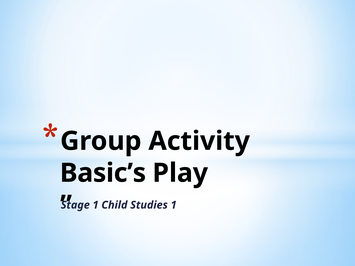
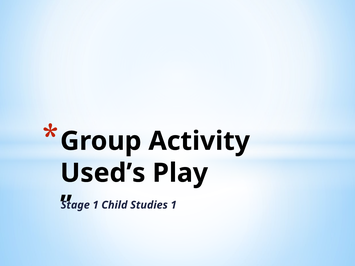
Basic’s: Basic’s -> Used’s
